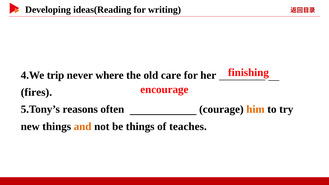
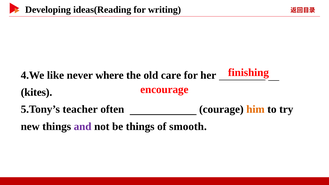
trip: trip -> like
fires: fires -> kites
reasons: reasons -> teacher
and colour: orange -> purple
teaches: teaches -> smooth
